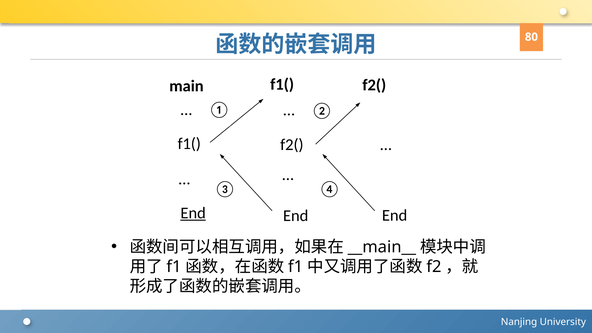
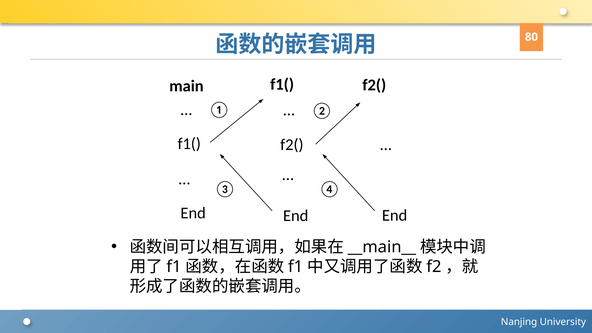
End at (193, 213) underline: present -> none
